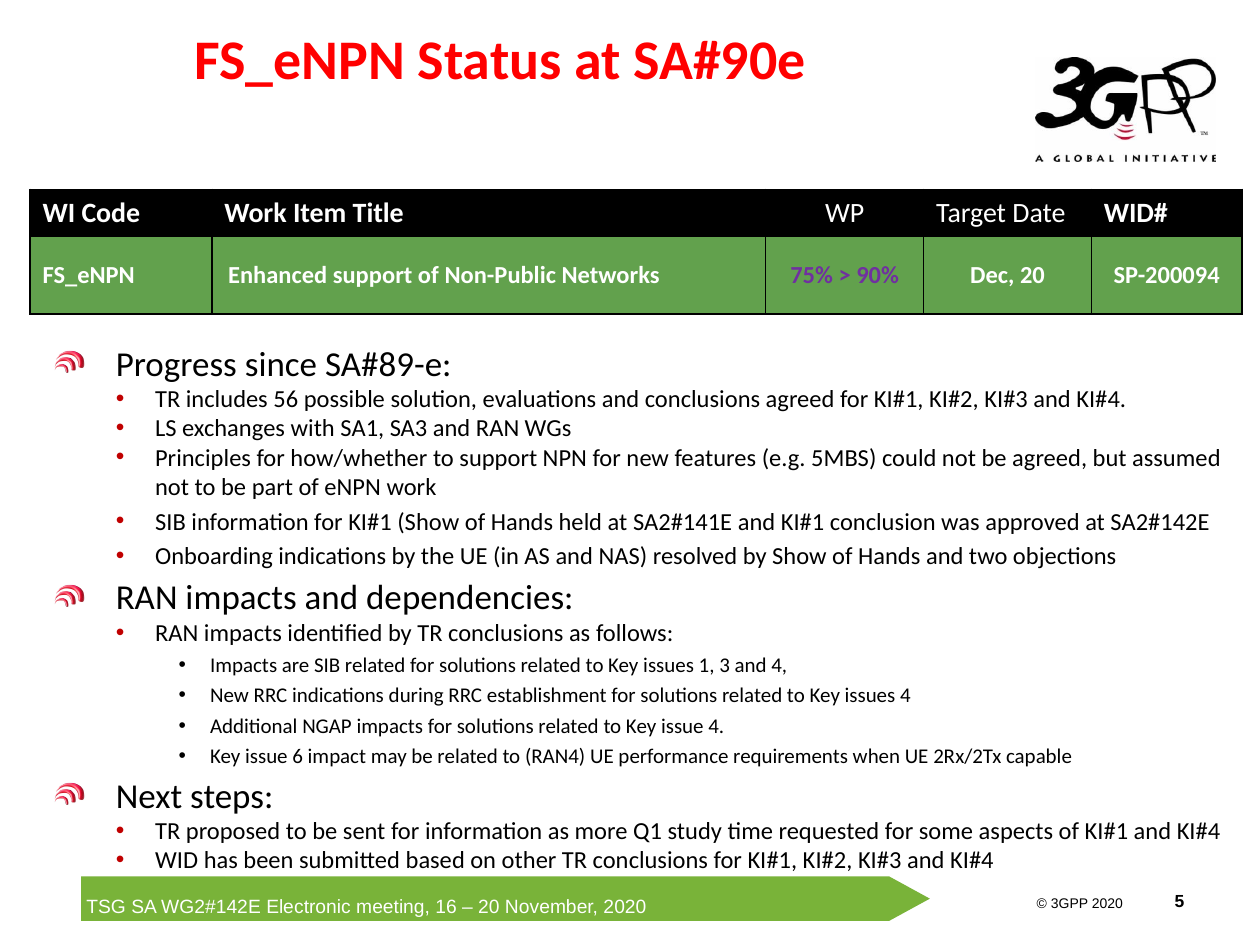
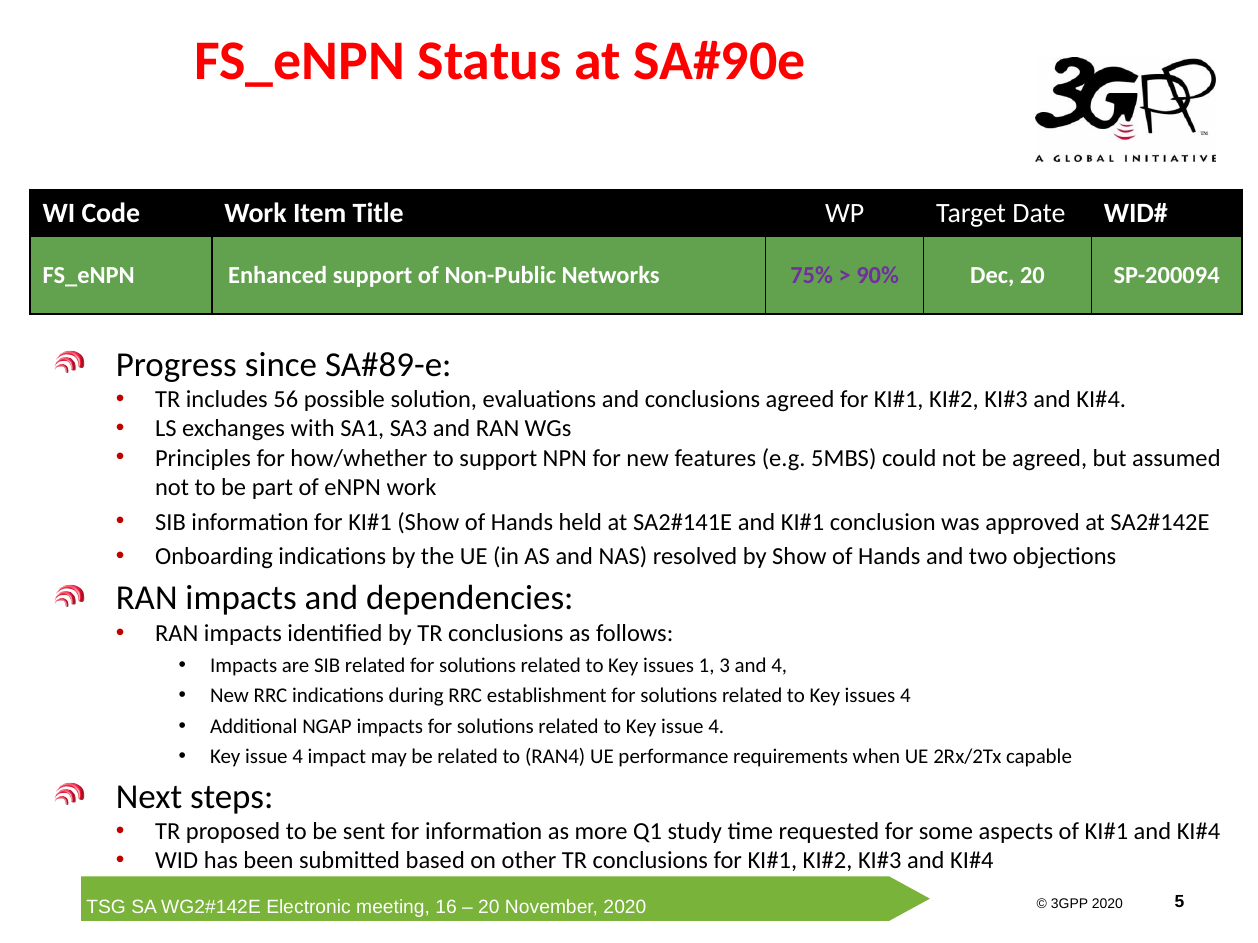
6 at (298, 757): 6 -> 4
